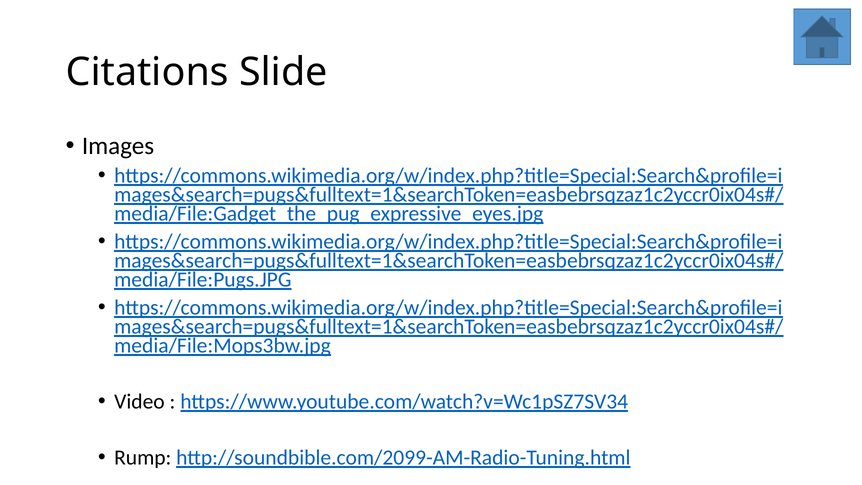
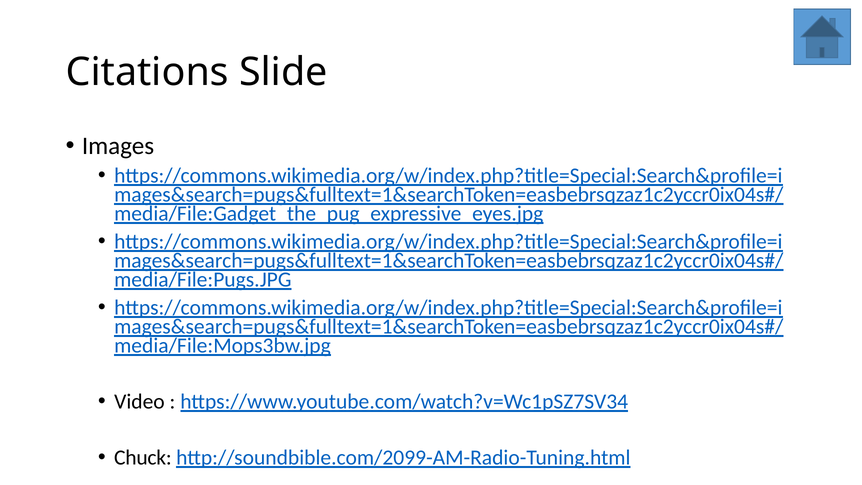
Rump: Rump -> Chuck
